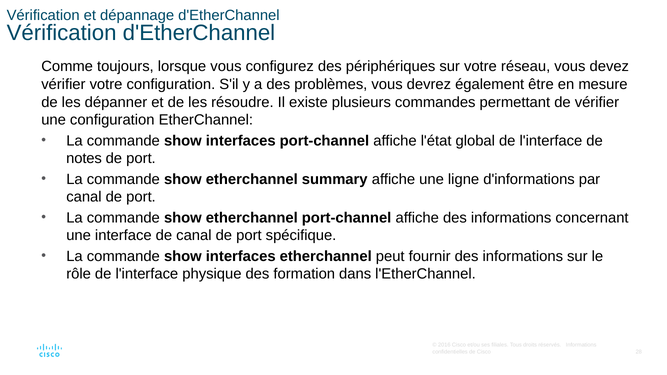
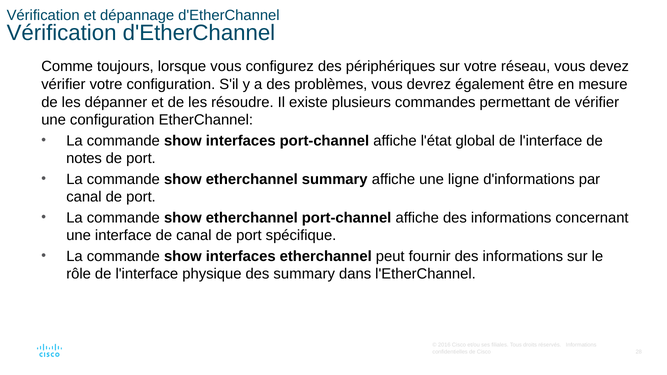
des formation: formation -> summary
